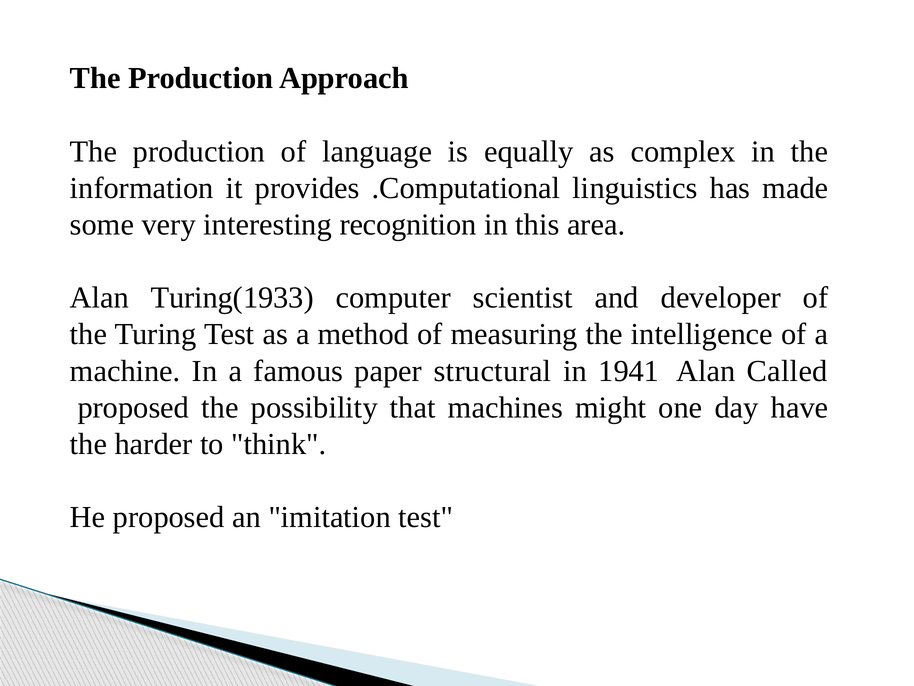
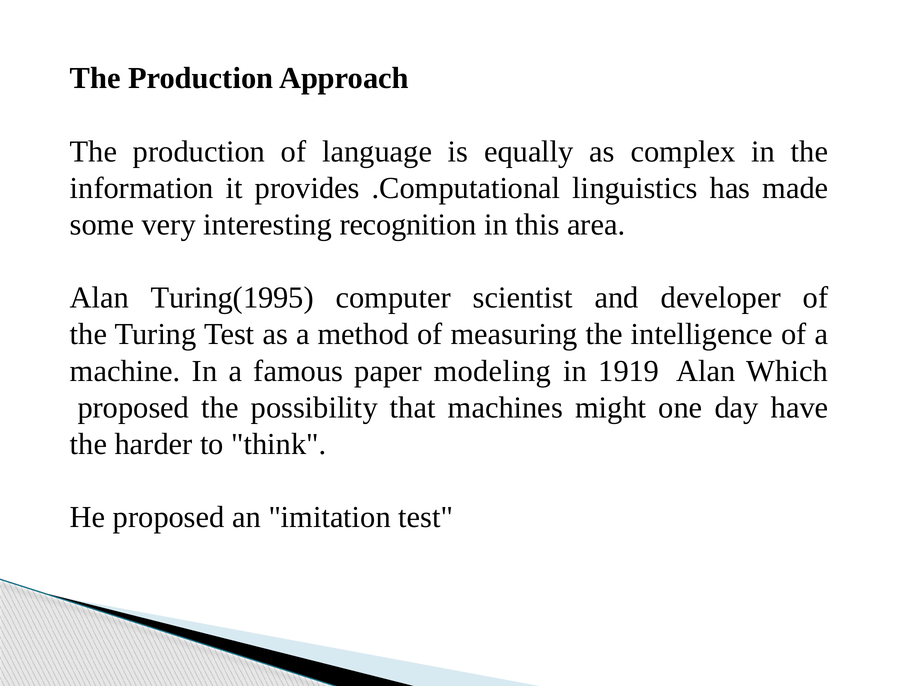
Turing(1933: Turing(1933 -> Turing(1995
structural: structural -> modeling
1941: 1941 -> 1919
Called: Called -> Which
